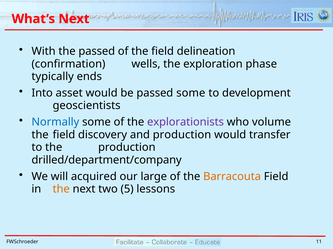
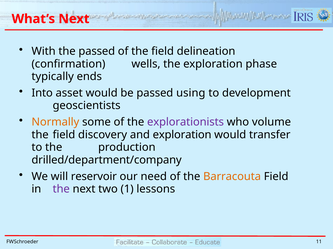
passed some: some -> using
Normally colour: blue -> orange
and production: production -> exploration
acquired: acquired -> reservoir
large: large -> need
the at (61, 190) colour: orange -> purple
5: 5 -> 1
